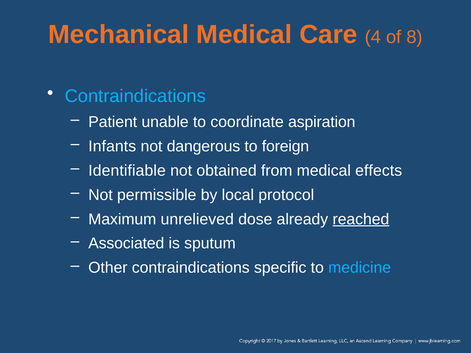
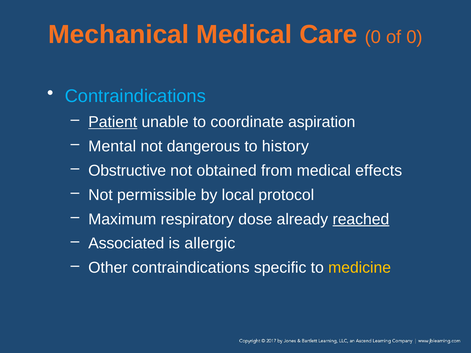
Care 4: 4 -> 0
of 8: 8 -> 0
Patient underline: none -> present
Infants: Infants -> Mental
foreign: foreign -> history
Identifiable: Identifiable -> Obstructive
unrelieved: unrelieved -> respiratory
sputum: sputum -> allergic
medicine colour: light blue -> yellow
